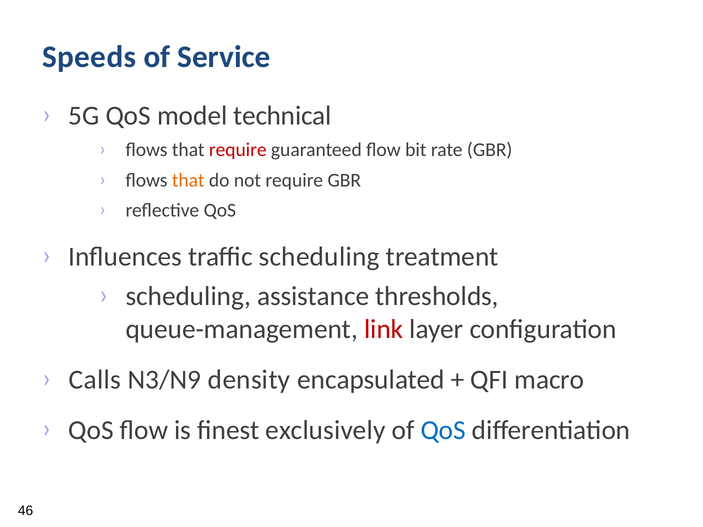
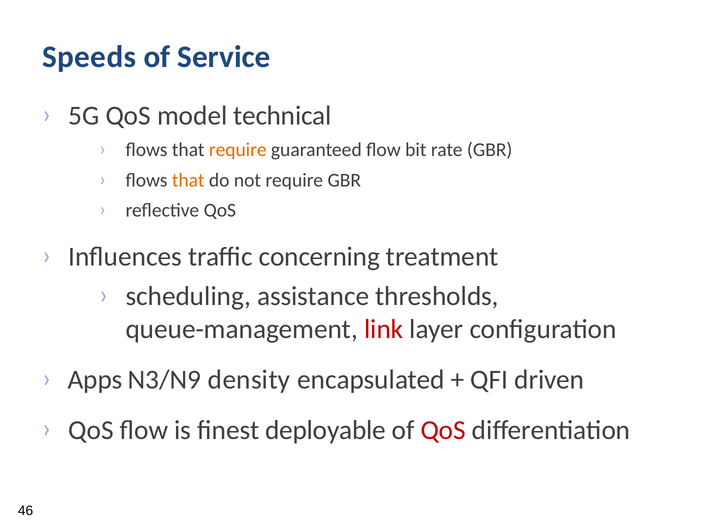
require at (238, 150) colour: red -> orange
traffic scheduling: scheduling -> concerning
Calls: Calls -> Apps
macro: macro -> driven
exclusively: exclusively -> deployable
QoS at (443, 430) colour: blue -> red
